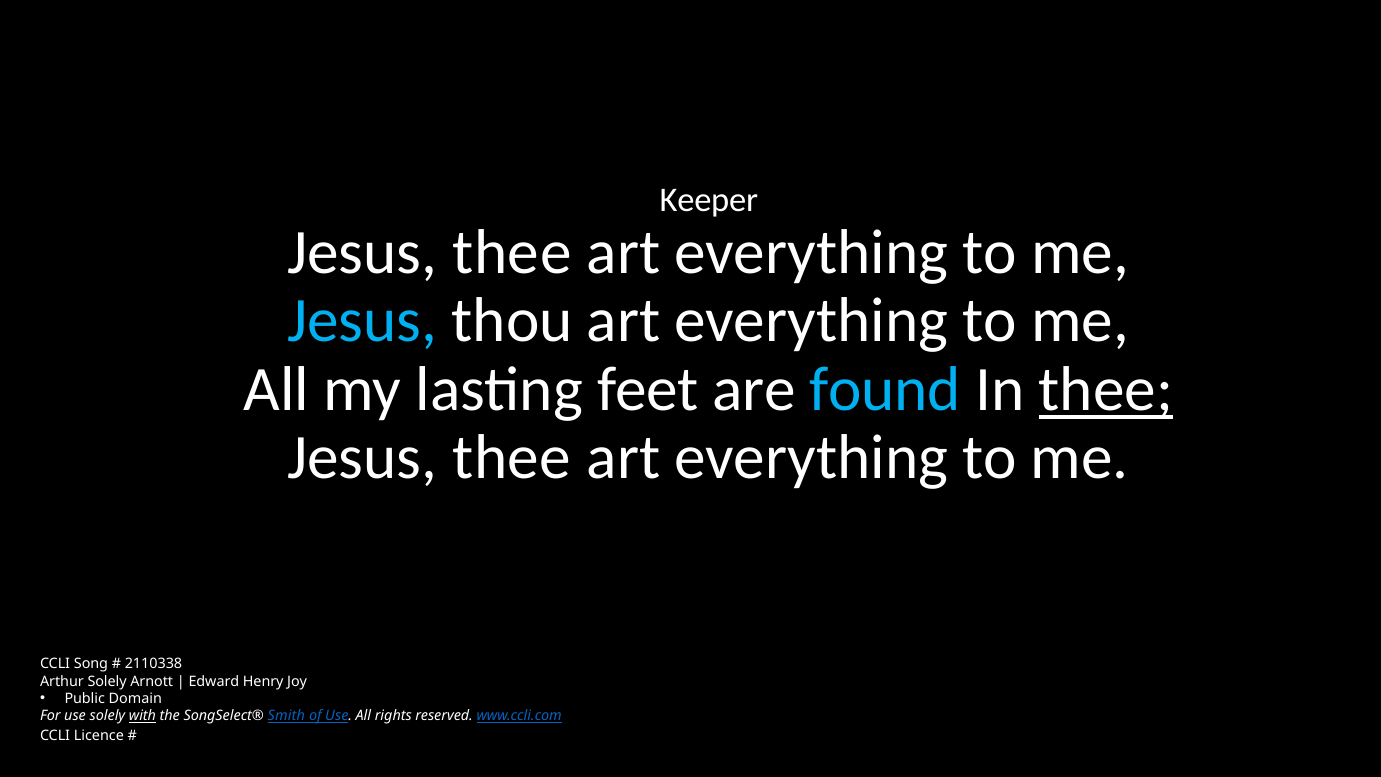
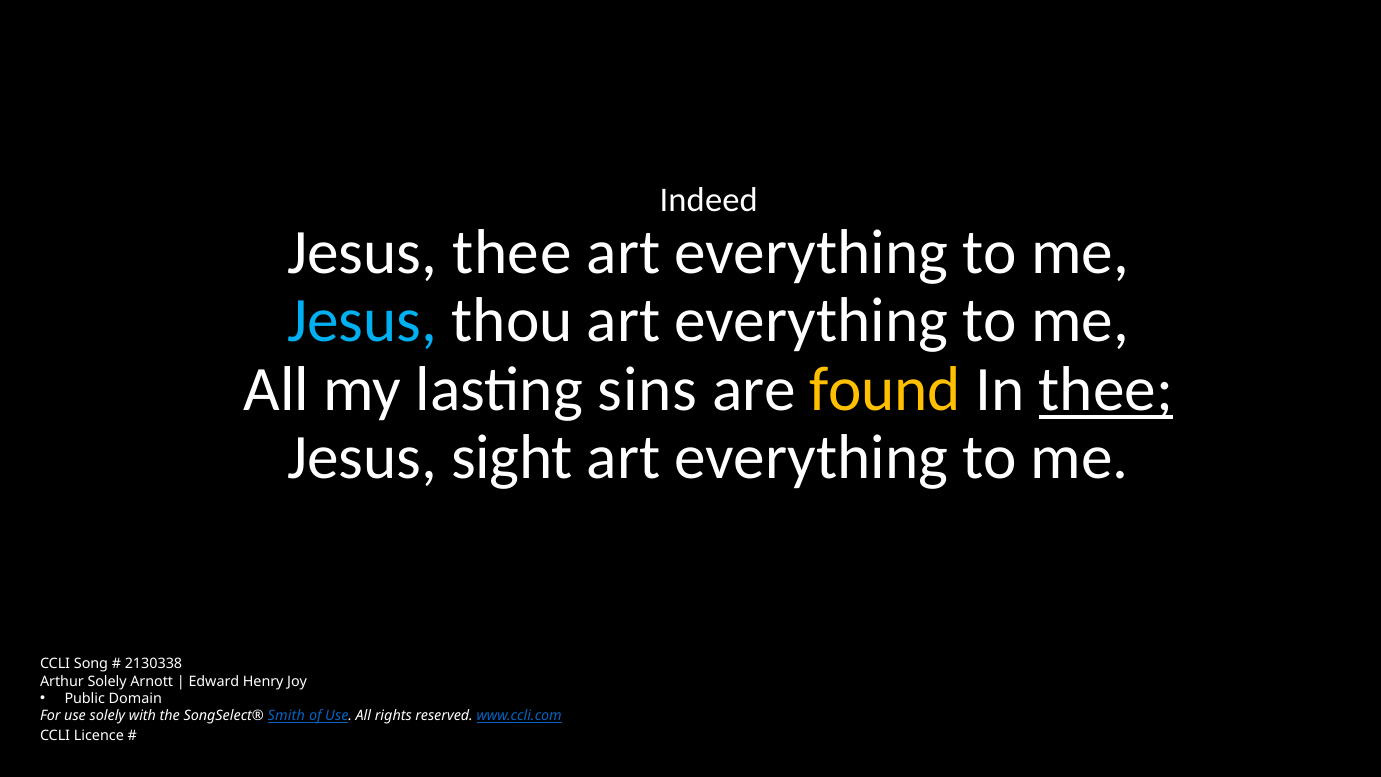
Keeper: Keeper -> Indeed
feet: feet -> sins
found colour: light blue -> yellow
thee at (512, 458): thee -> sight
2110338: 2110338 -> 2130338
with underline: present -> none
